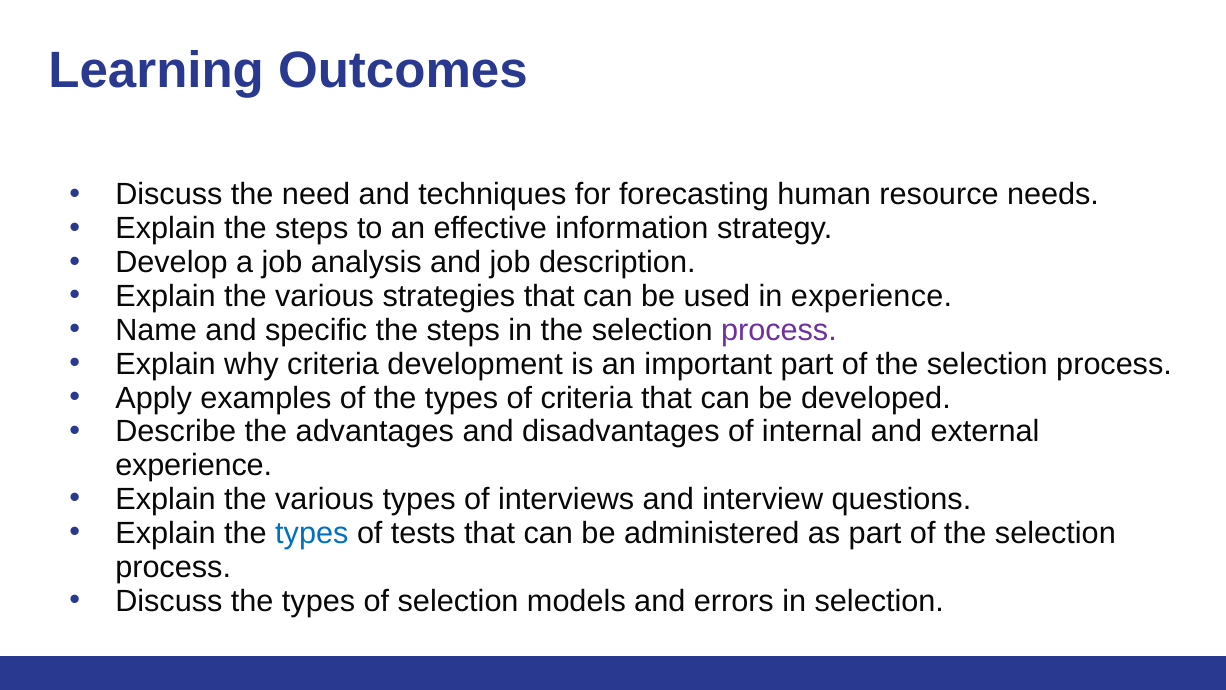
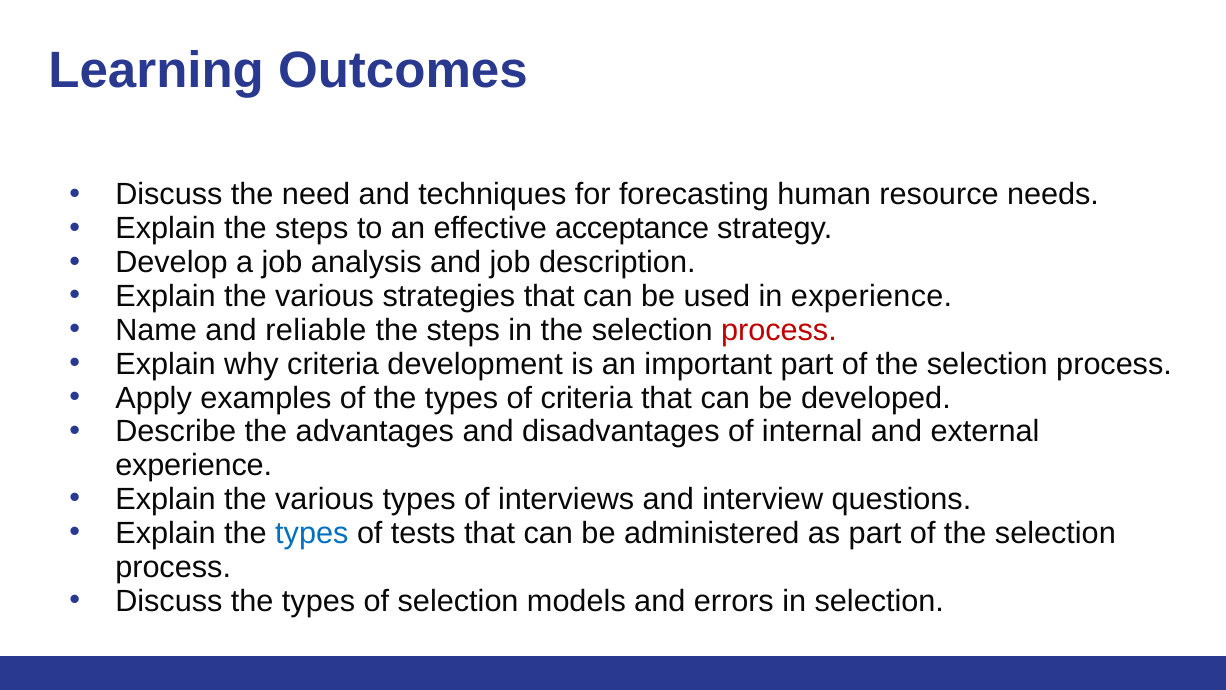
information: information -> acceptance
specific: specific -> reliable
process at (779, 330) colour: purple -> red
